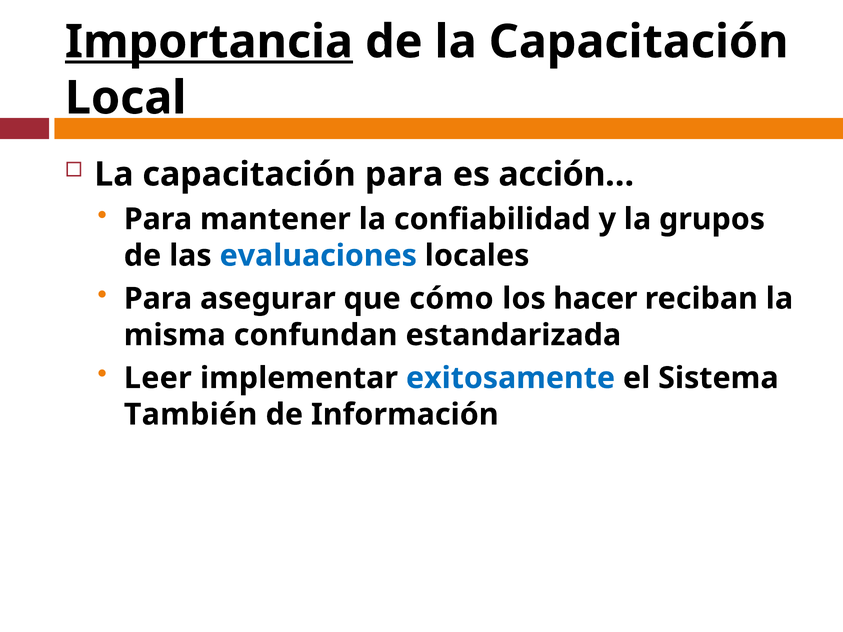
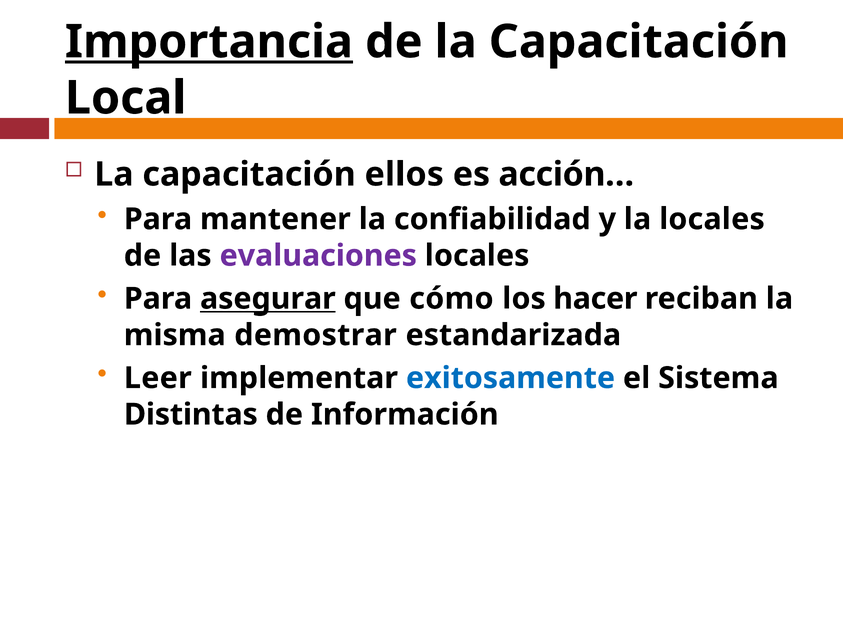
capacitación para: para -> ellos
la grupos: grupos -> locales
evaluaciones colour: blue -> purple
asegurar underline: none -> present
confundan: confundan -> demostrar
También: También -> Distintas
